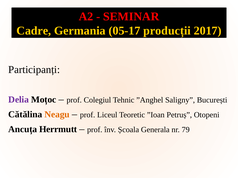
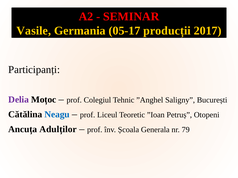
Cadre: Cadre -> Vasile
Neagu colour: orange -> blue
Herrmutt: Herrmutt -> Adulților
